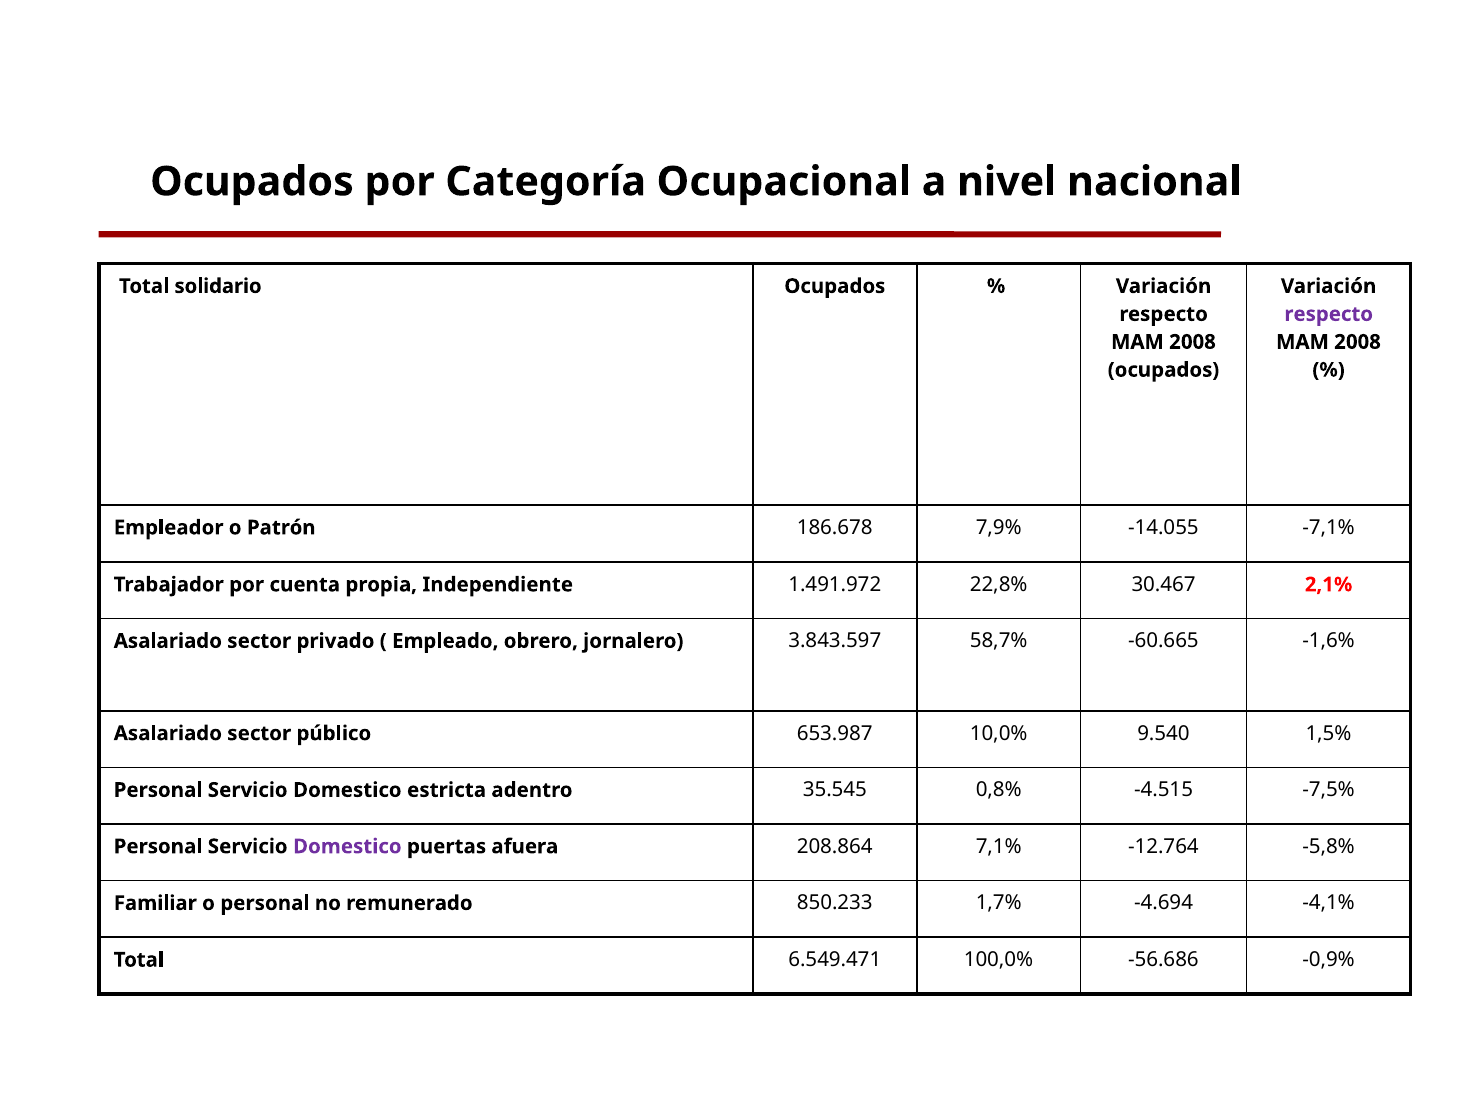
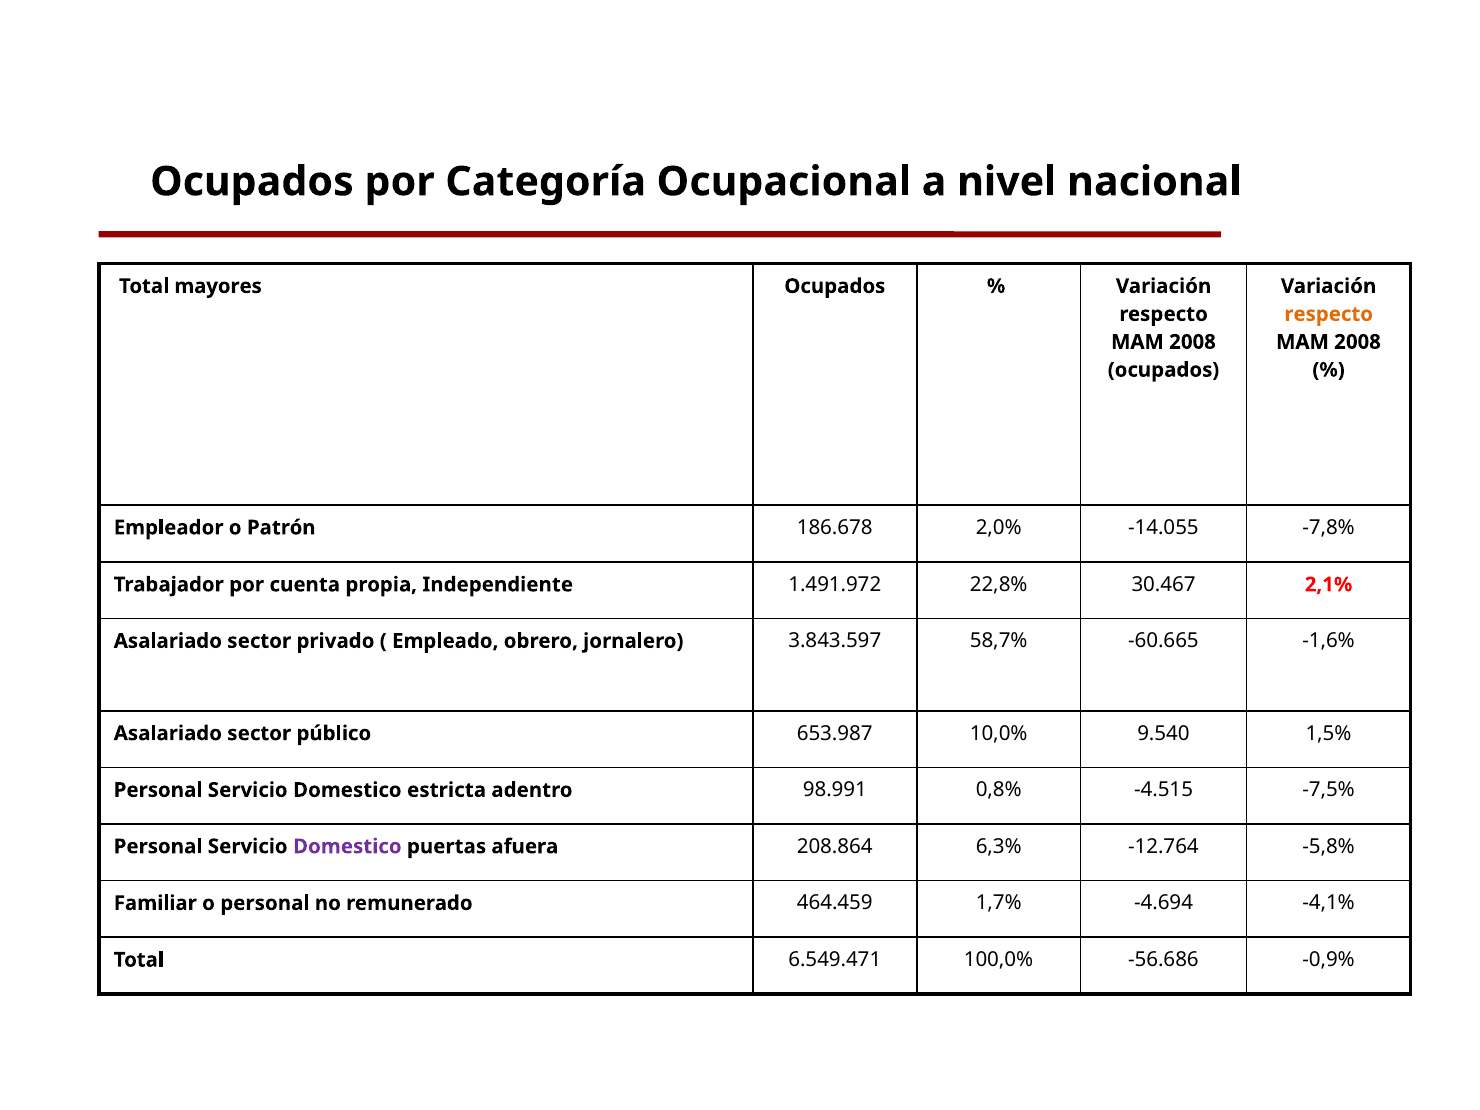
solidario: solidario -> mayores
respecto at (1329, 314) colour: purple -> orange
7,9%: 7,9% -> 2,0%
-7,1%: -7,1% -> -7,8%
35.545: 35.545 -> 98.991
7,1%: 7,1% -> 6,3%
850.233: 850.233 -> 464.459
